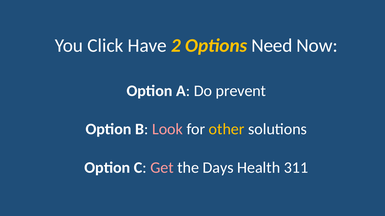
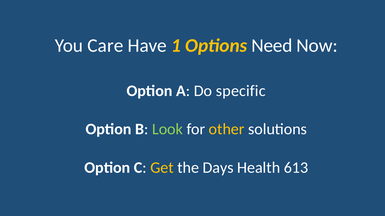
Click: Click -> Care
2: 2 -> 1
prevent: prevent -> specific
Look colour: pink -> light green
Get colour: pink -> yellow
311: 311 -> 613
